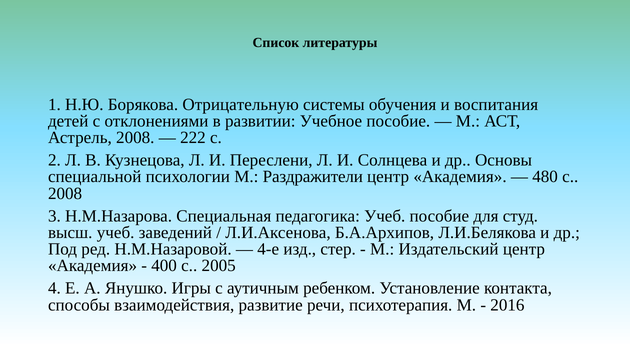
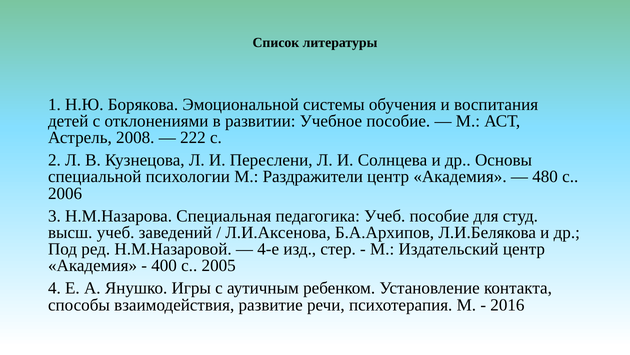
Отрицательную: Отрицательную -> Эмоциональной
2008 at (65, 193): 2008 -> 2006
